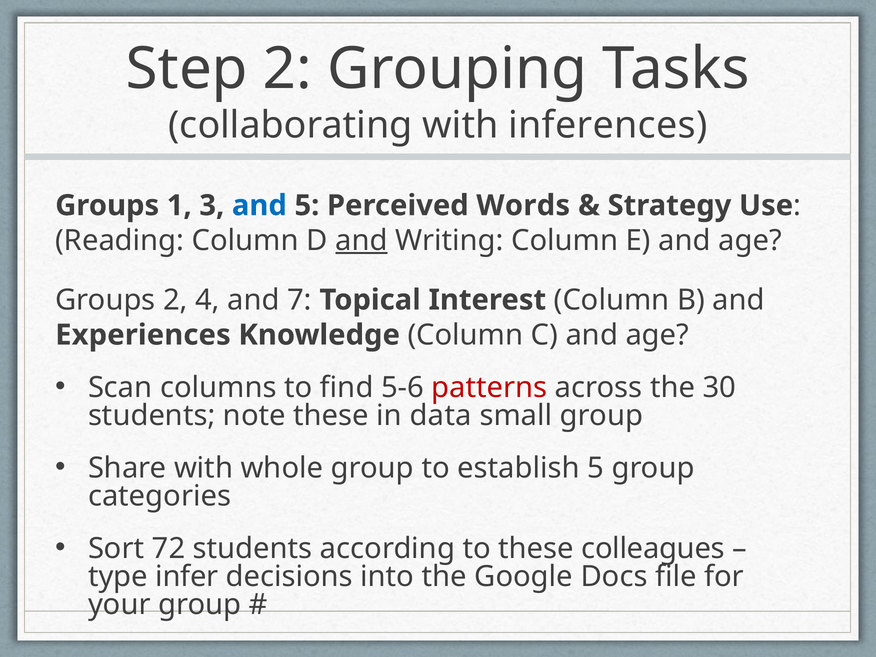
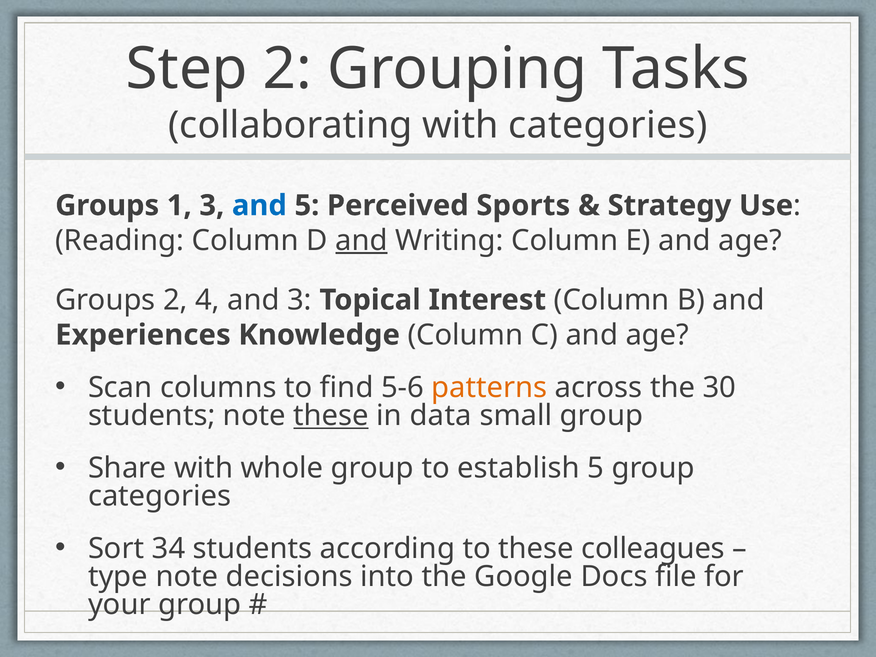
with inferences: inferences -> categories
Words: Words -> Sports
and 7: 7 -> 3
patterns colour: red -> orange
these at (331, 416) underline: none -> present
72: 72 -> 34
type infer: infer -> note
